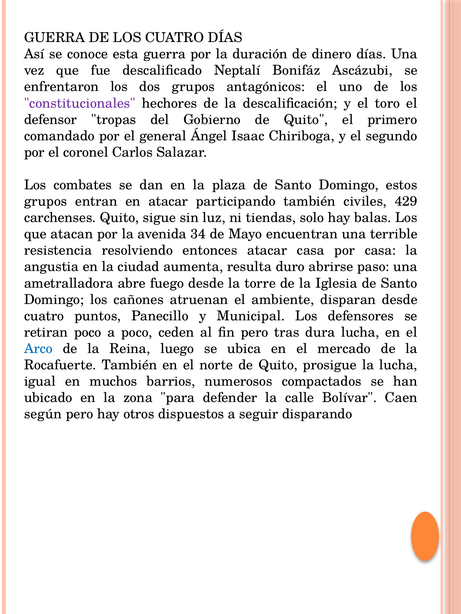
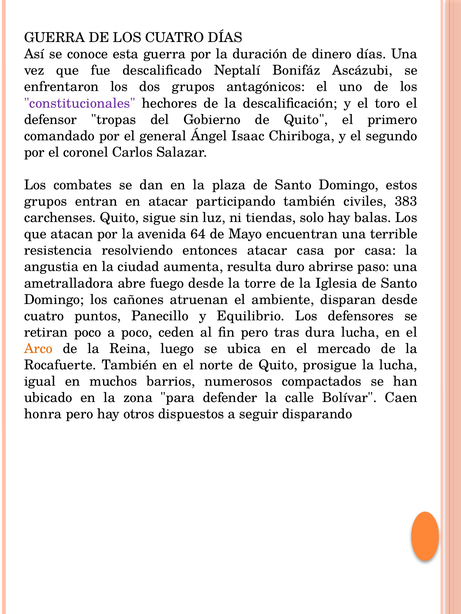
429: 429 -> 383
34: 34 -> 64
Municipal: Municipal -> Equilibrio
Arco colour: blue -> orange
según: según -> honra
